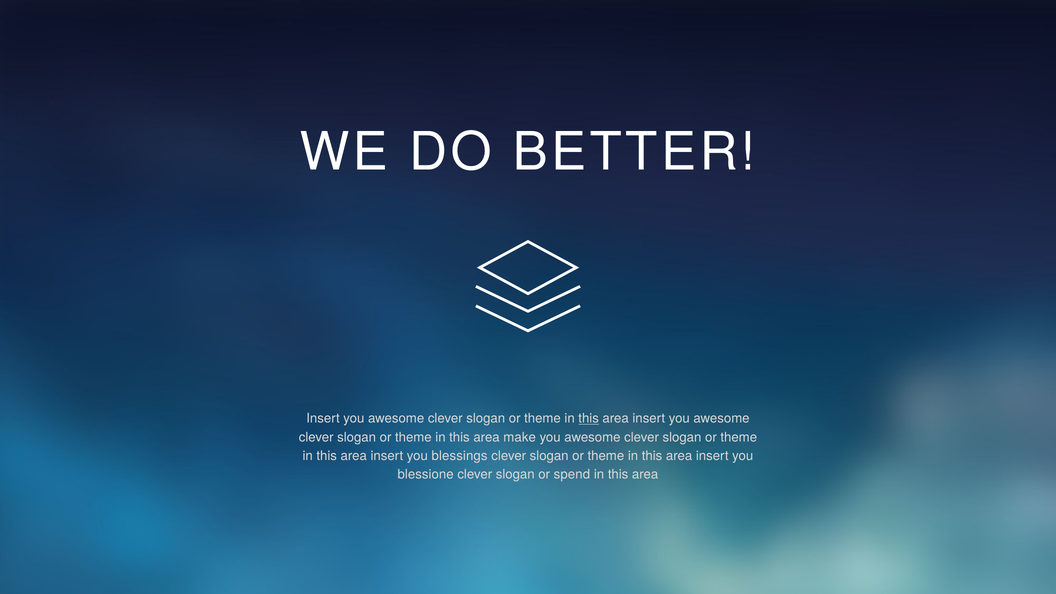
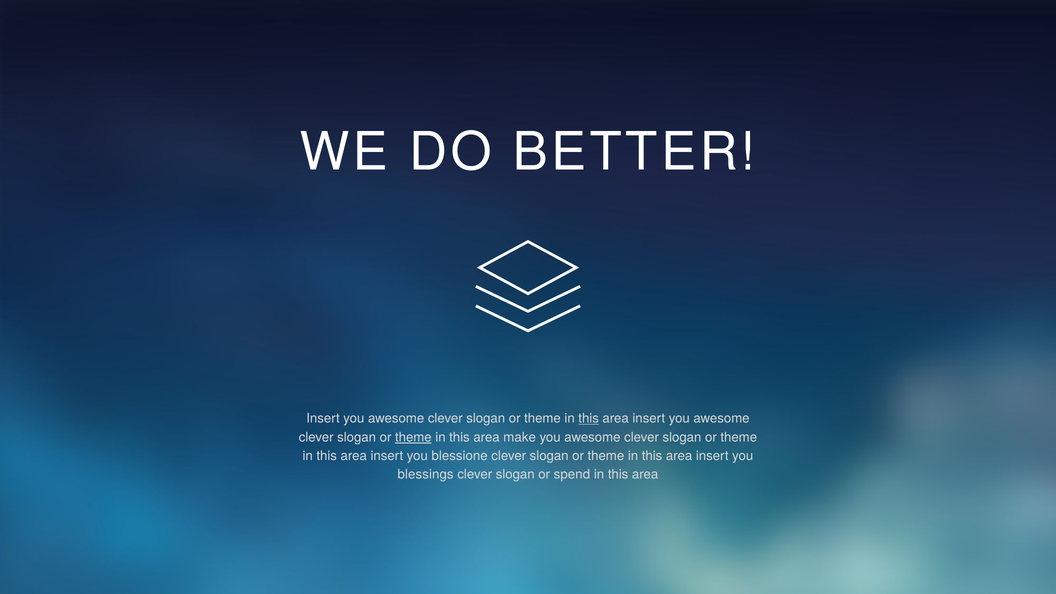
theme at (413, 437) underline: none -> present
blessings: blessings -> blessione
blessione: blessione -> blessings
